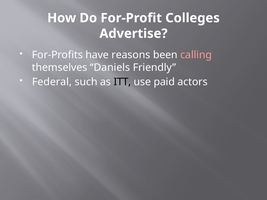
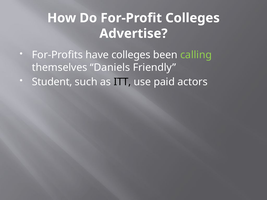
have reasons: reasons -> colleges
calling colour: pink -> light green
Federal: Federal -> Student
